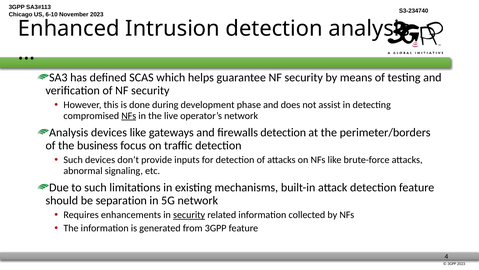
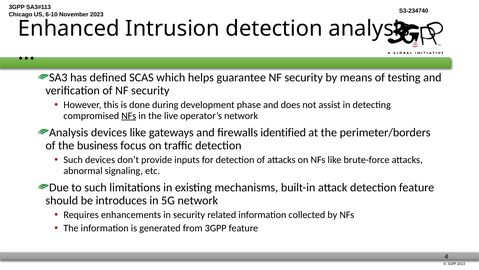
firewalls detection: detection -> identified
separation: separation -> introduces
security at (189, 215) underline: present -> none
